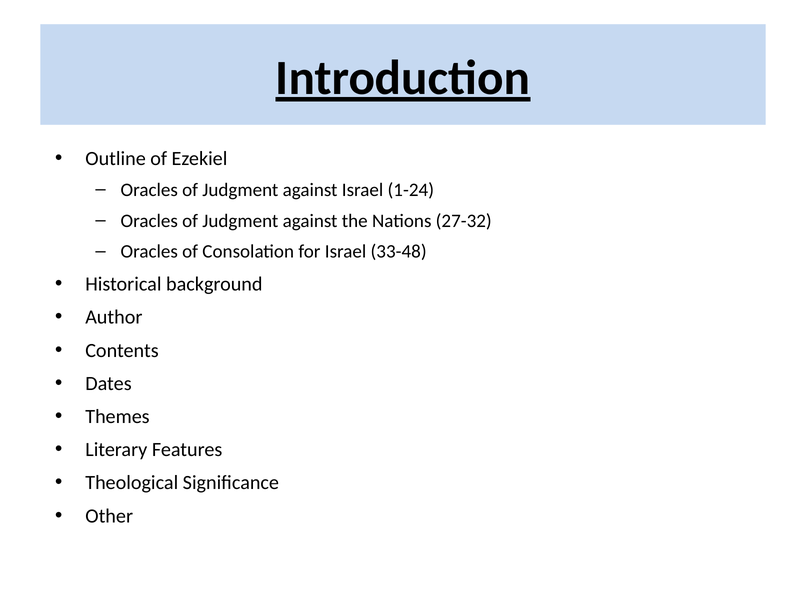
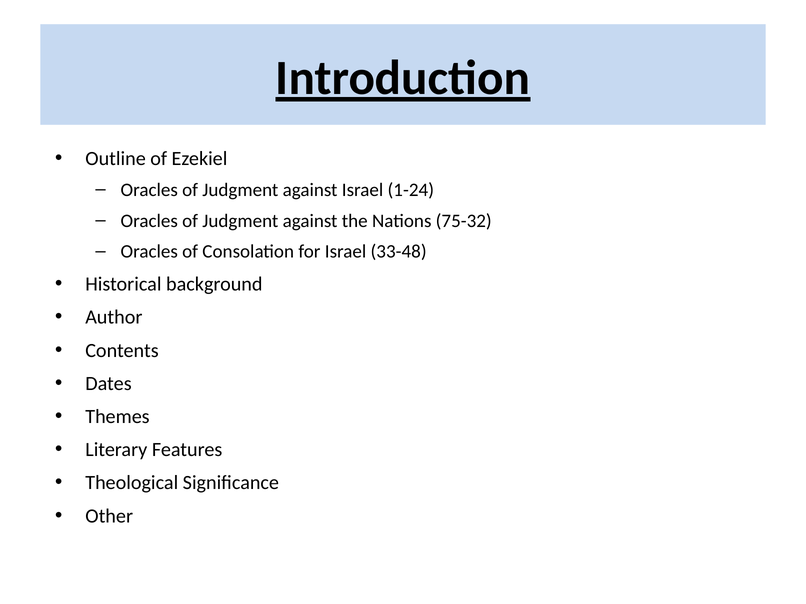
27-32: 27-32 -> 75-32
